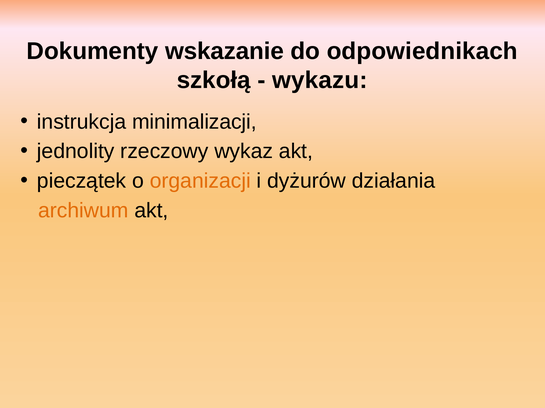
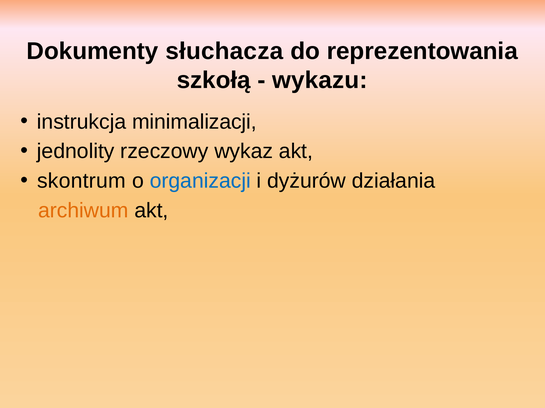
wskazanie: wskazanie -> słuchacza
odpowiednikach: odpowiednikach -> reprezentowania
pieczątek: pieczątek -> skontrum
organizacji colour: orange -> blue
